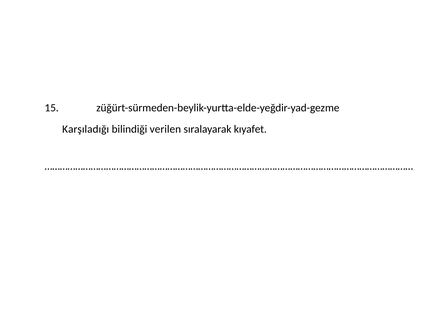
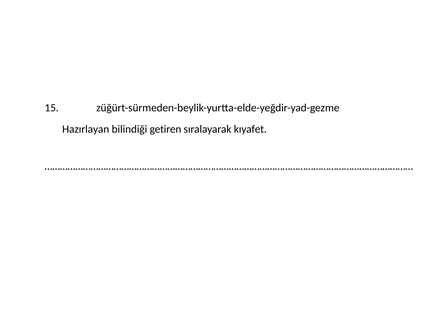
Karşıladığı: Karşıladığı -> Hazırlayan
verilen: verilen -> getiren
